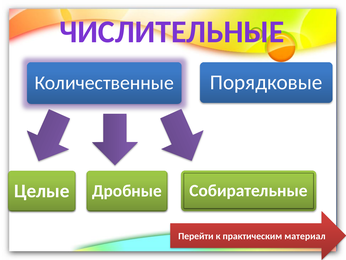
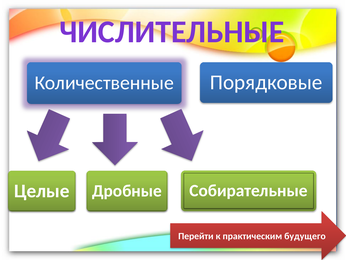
материал: материал -> будущего
